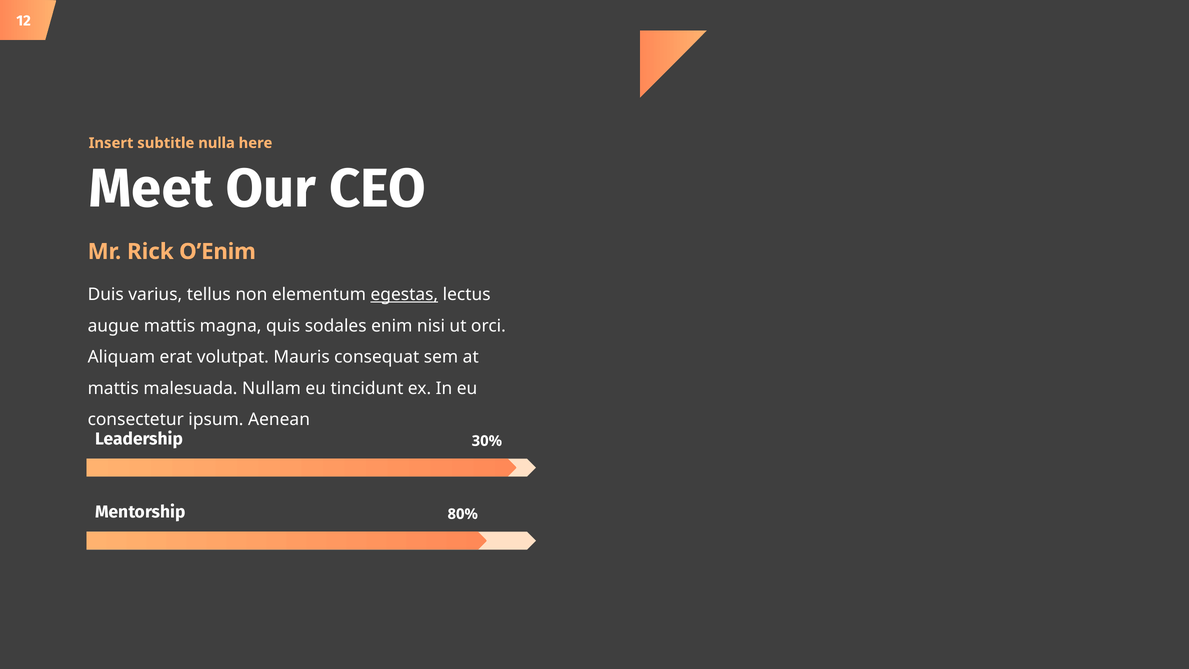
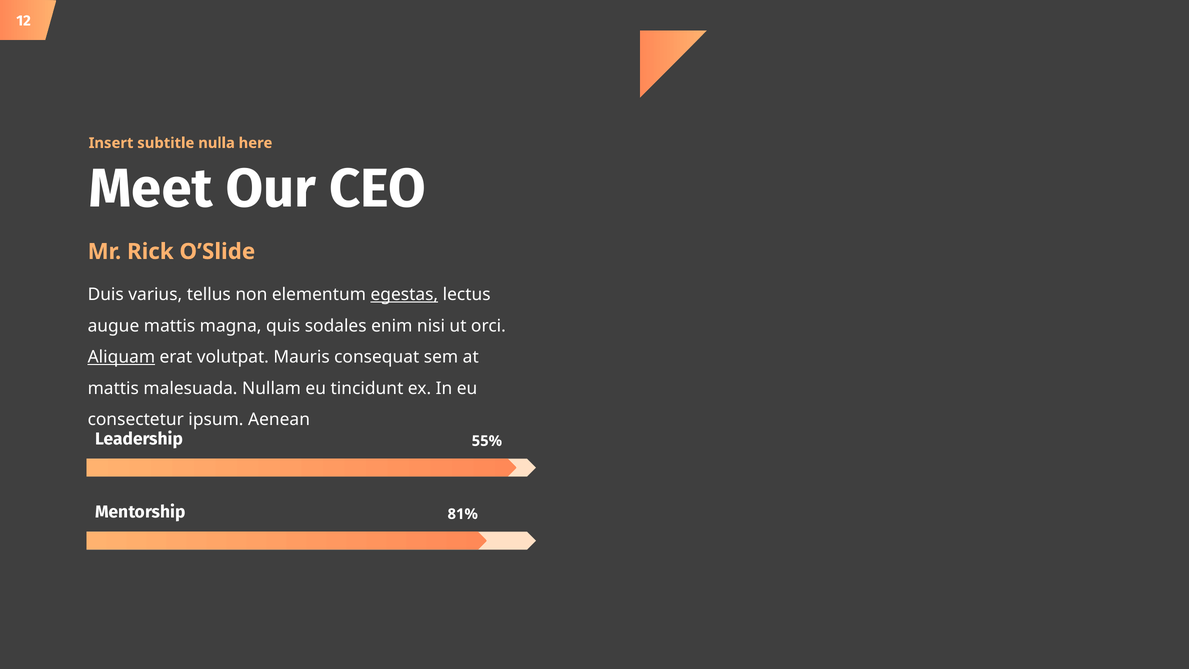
O’Enim: O’Enim -> O’Slide
Aliquam underline: none -> present
30%: 30% -> 55%
80%: 80% -> 81%
